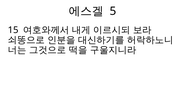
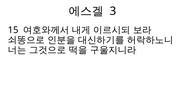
5: 5 -> 3
